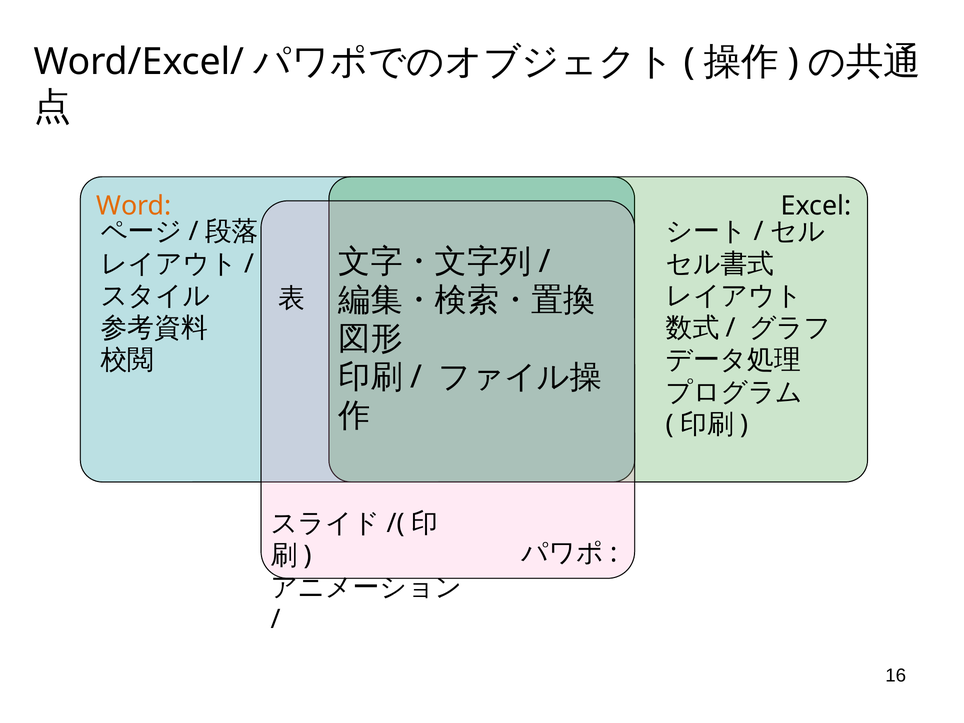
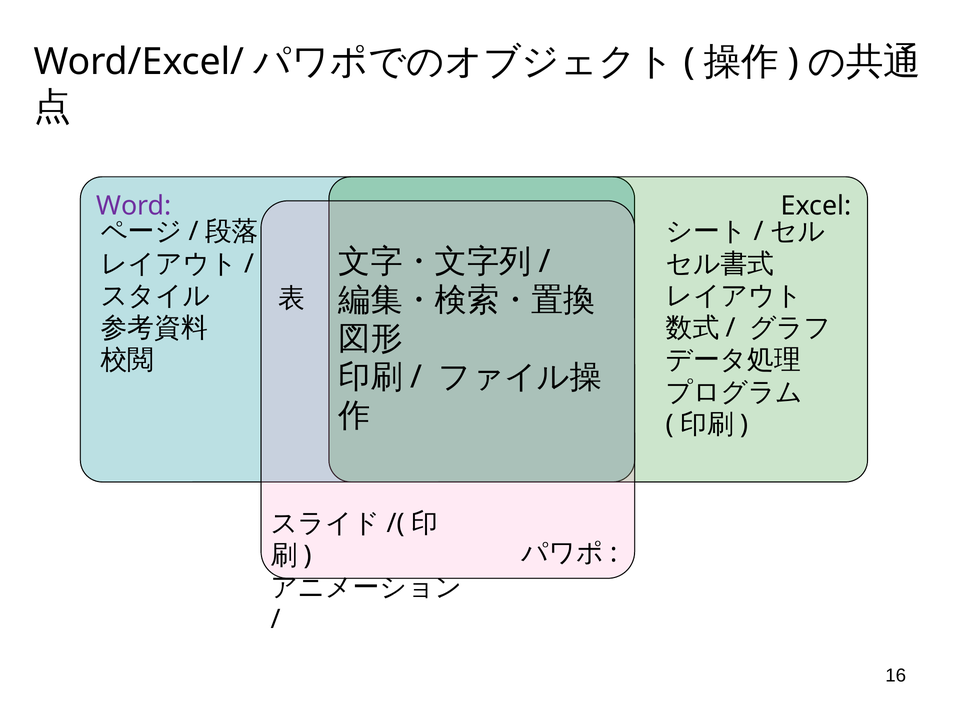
Word colour: orange -> purple
